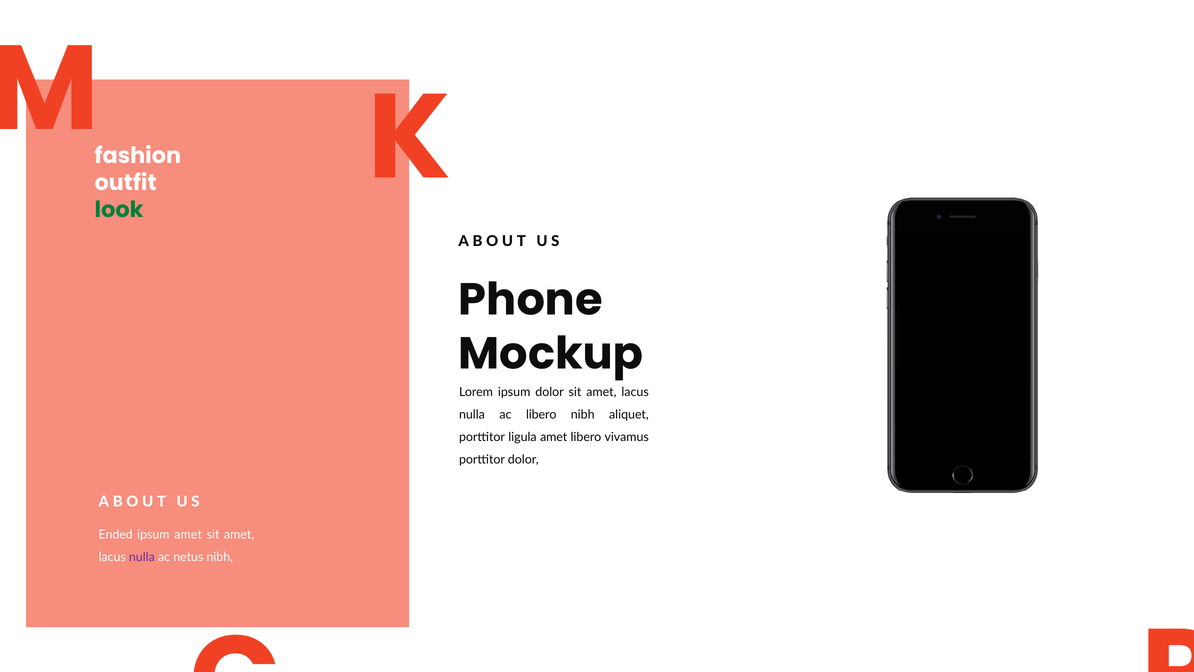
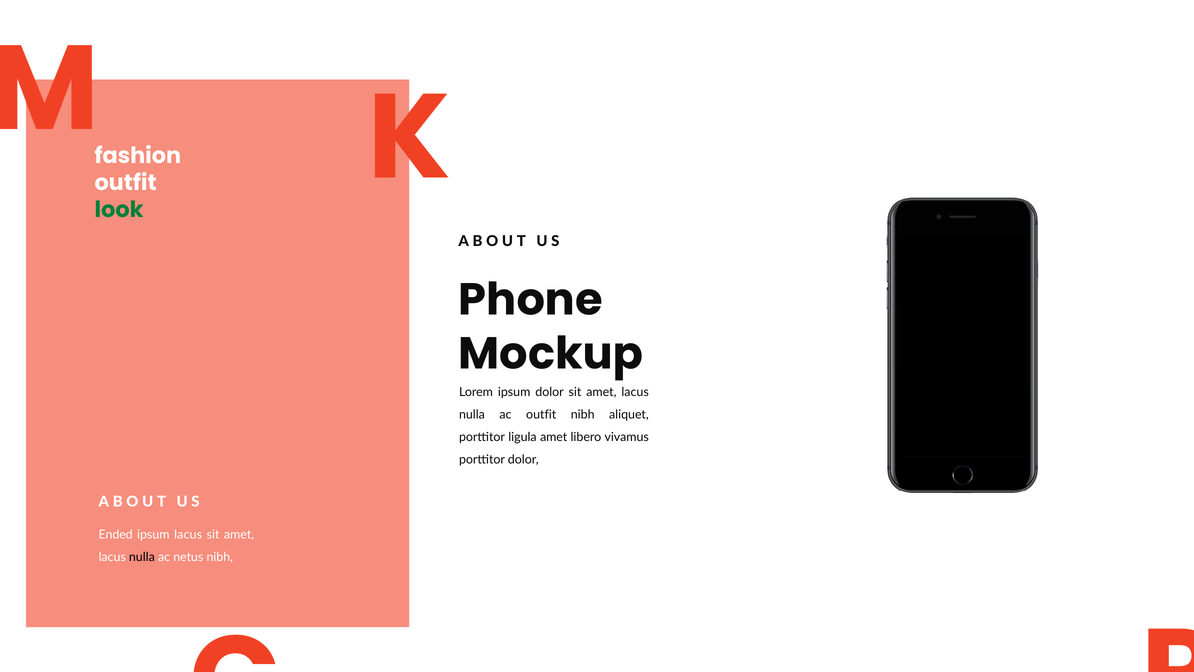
ac libero: libero -> outfit
ipsum amet: amet -> lacus
nulla at (142, 557) colour: purple -> black
